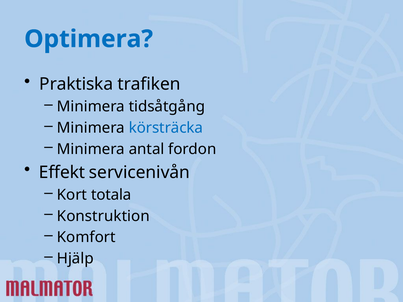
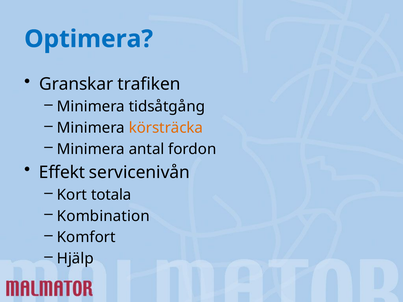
Praktiska: Praktiska -> Granskar
körsträcka colour: blue -> orange
Konstruktion: Konstruktion -> Kombination
